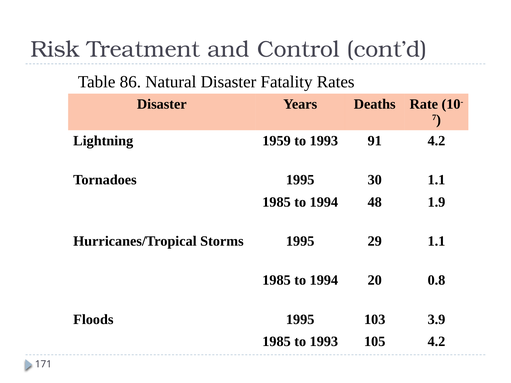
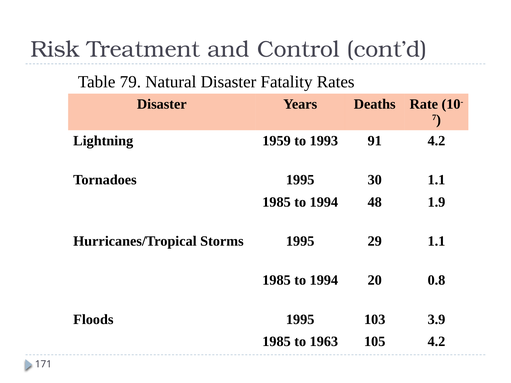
86: 86 -> 79
1985 to 1993: 1993 -> 1963
